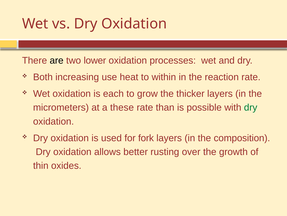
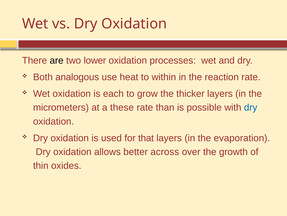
increasing: increasing -> analogous
dry at (251, 107) colour: green -> blue
fork: fork -> that
composition: composition -> evaporation
rusting: rusting -> across
